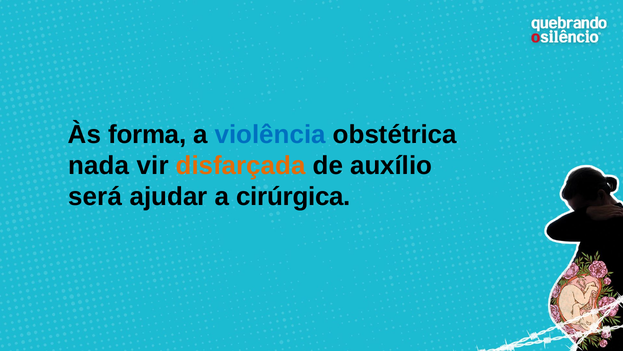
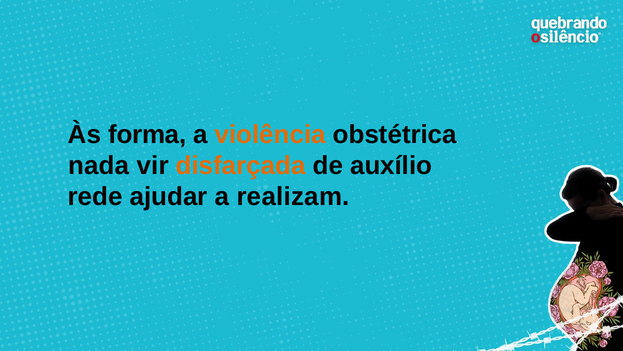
violência colour: blue -> orange
será: será -> rede
cirúrgica: cirúrgica -> realizam
